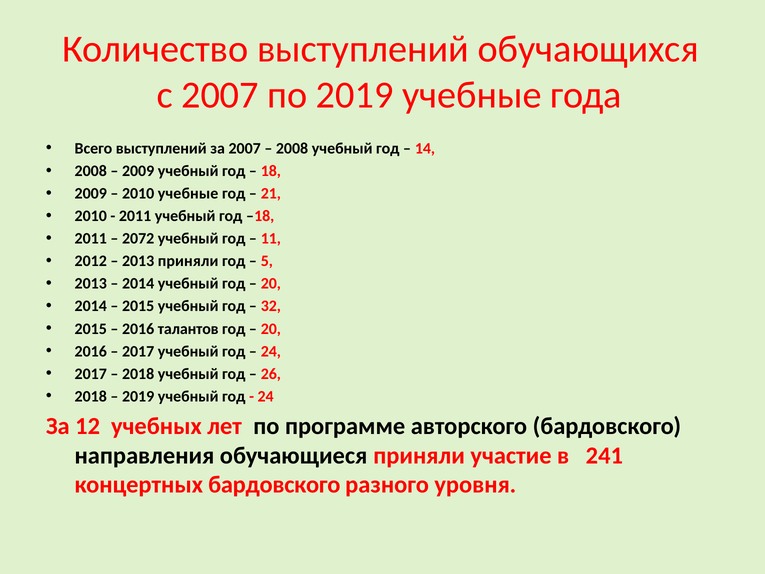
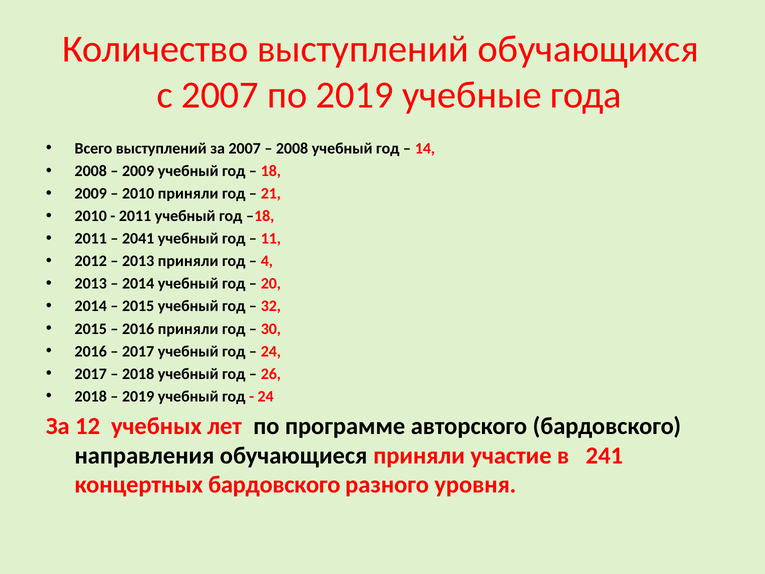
2010 учебные: учебные -> приняли
2072: 2072 -> 2041
5: 5 -> 4
2016 талантов: талантов -> приняли
20 at (271, 329): 20 -> 30
